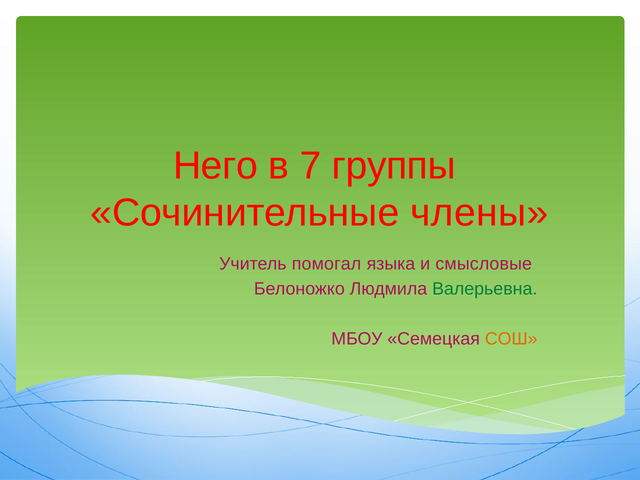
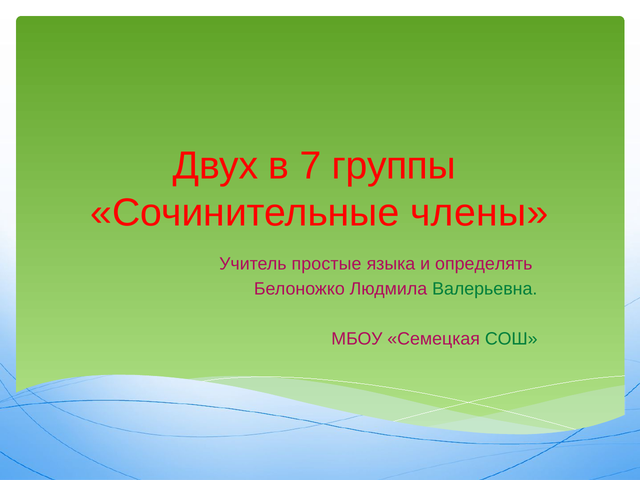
Него: Него -> Двух
помогал: помогал -> простые
смысловые: смысловые -> определять
СОШ colour: orange -> green
